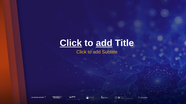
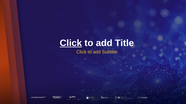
add at (104, 43) underline: present -> none
